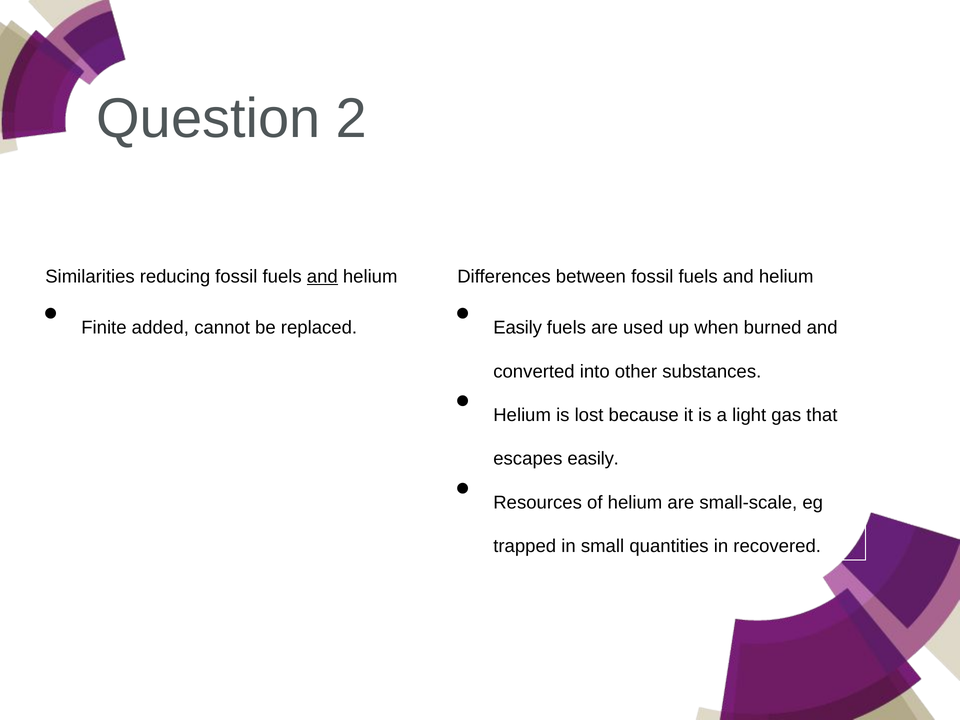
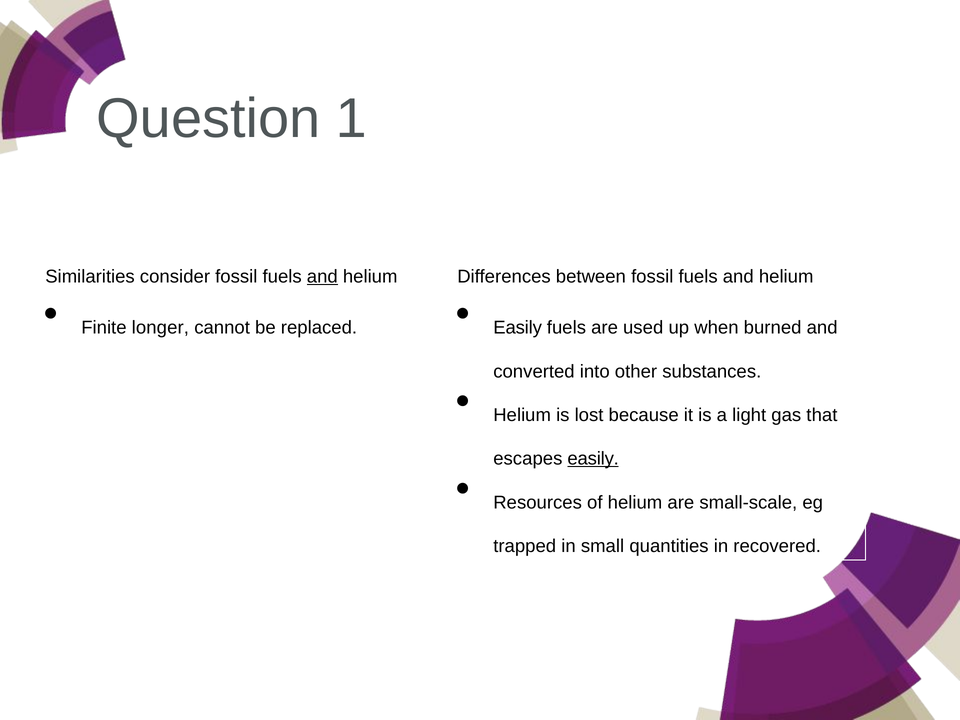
2: 2 -> 1
reducing: reducing -> consider
added: added -> longer
easily at (593, 459) underline: none -> present
